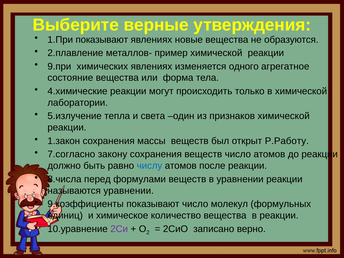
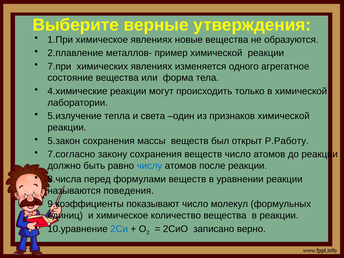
1.При показывают: показывают -> химическое
9.при: 9.при -> 7.при
1.закон: 1.закон -> 5.закон
называются уравнении: уравнении -> поведения
2Си colour: purple -> blue
